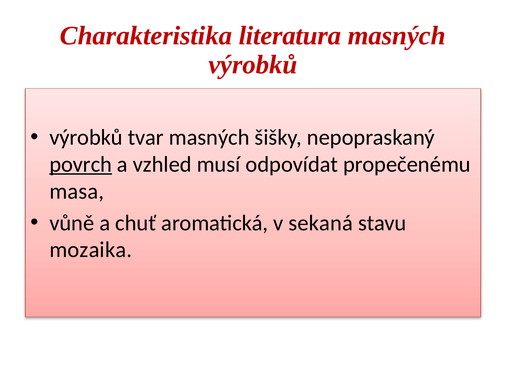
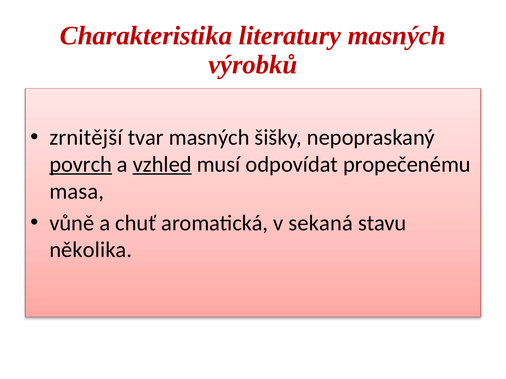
literatura: literatura -> literatury
výrobků at (86, 138): výrobků -> zrnitější
vzhled underline: none -> present
mozaika: mozaika -> několika
